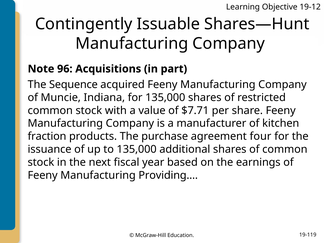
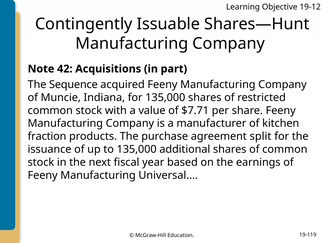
96: 96 -> 42
four: four -> split
Providing.…: Providing.… -> Universal.…
